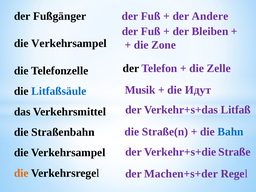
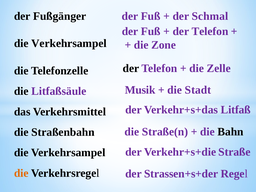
Andere: Andere -> Schmal
Bleiben at (210, 31): Bleiben -> Telefоn
Идут: Идут -> Stadt
Litfaßsäule colour: blue -> purple
Bahn colour: blue -> black
Machen+s+der: Machen+s+der -> Strassen+s+der
